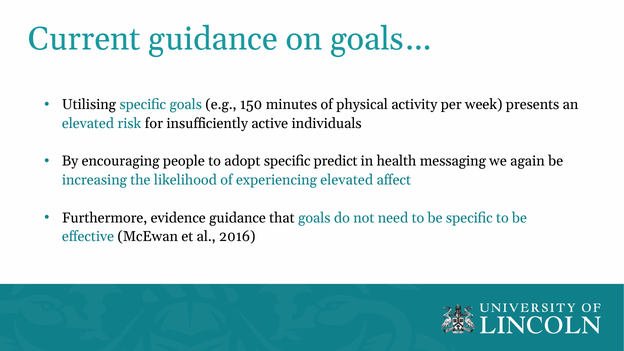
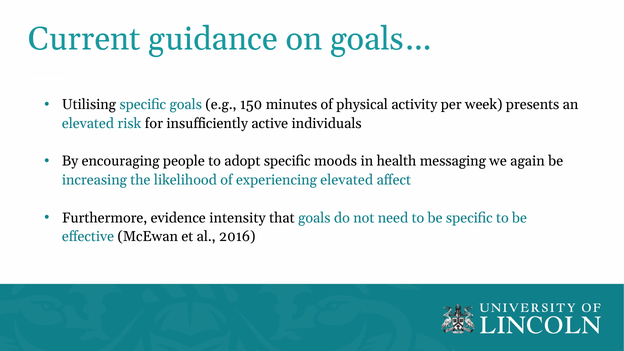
predict: predict -> moods
evidence guidance: guidance -> intensity
